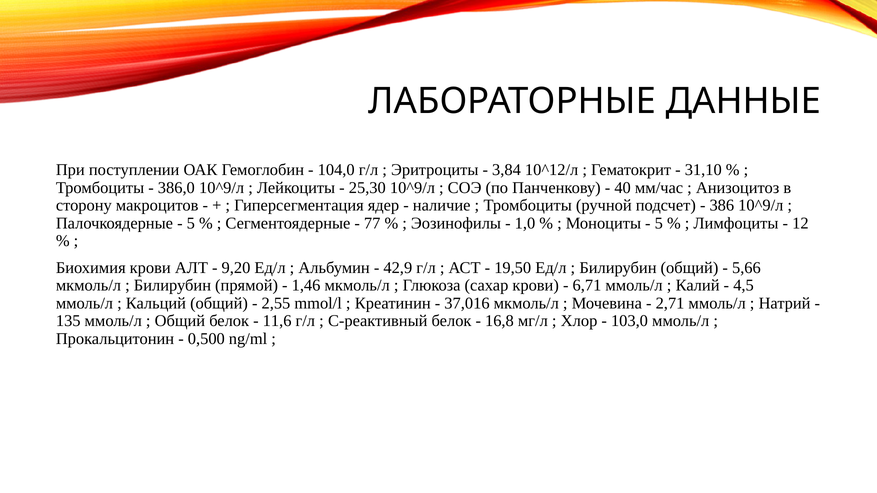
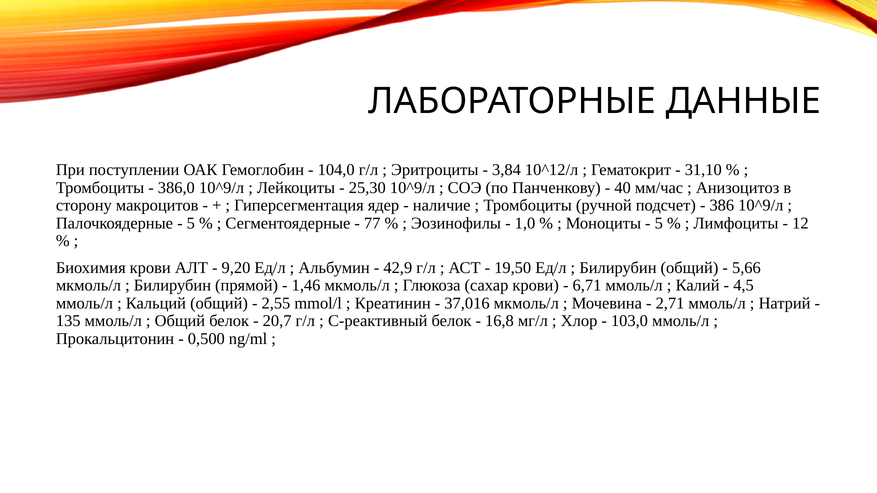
11,6: 11,6 -> 20,7
